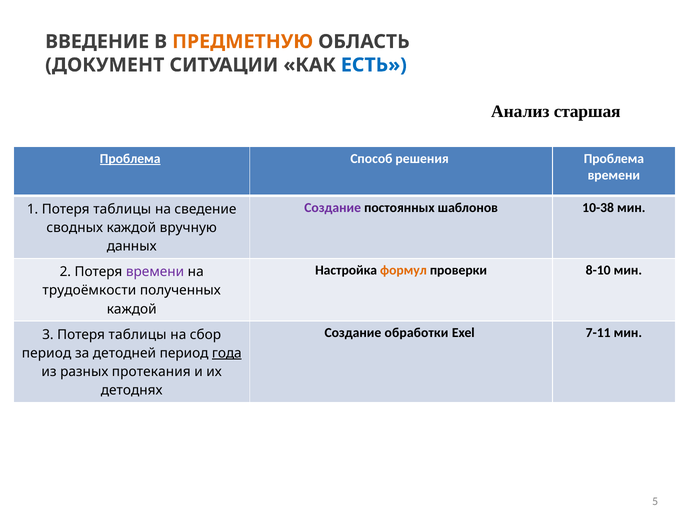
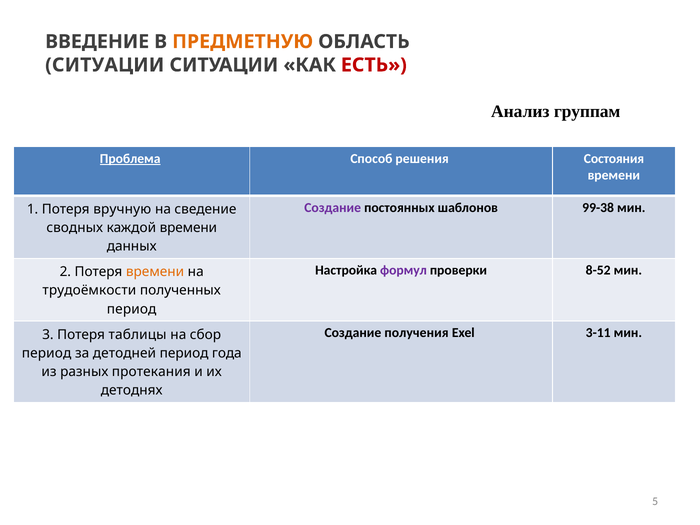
ДОКУМЕНТ at (105, 65): ДОКУМЕНТ -> СИТУАЦИИ
ЕСТЬ colour: blue -> red
старшая: старшая -> группам
решения Проблема: Проблема -> Состояния
10-38: 10-38 -> 99-38
1 Потеря таблицы: таблицы -> вручную
каждой вручную: вручную -> времени
формул colour: orange -> purple
8-10: 8-10 -> 8-52
времени at (155, 272) colour: purple -> orange
каждой at (132, 309): каждой -> период
обработки: обработки -> получения
7-11: 7-11 -> 3-11
года underline: present -> none
